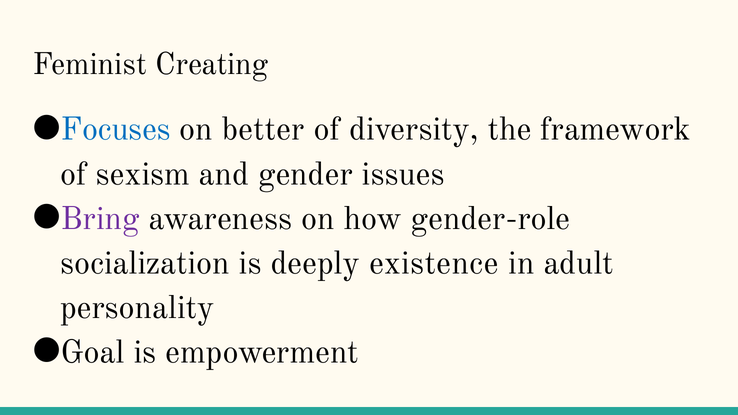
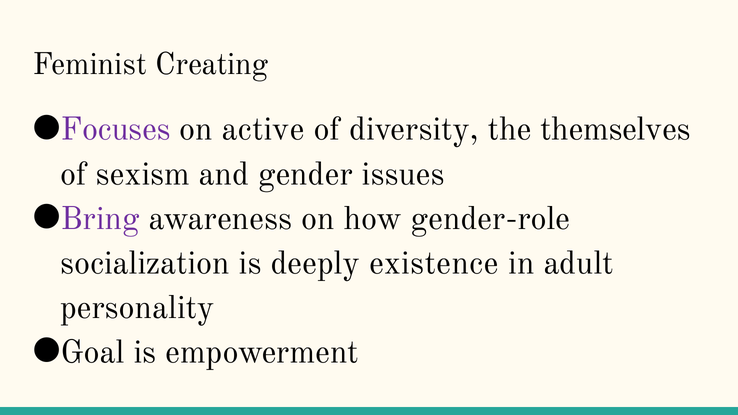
Focuses colour: blue -> purple
better: better -> active
framework: framework -> themselves
